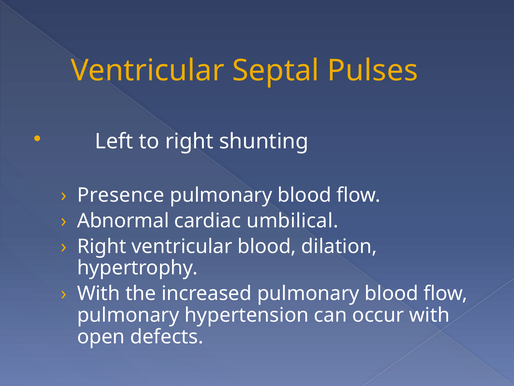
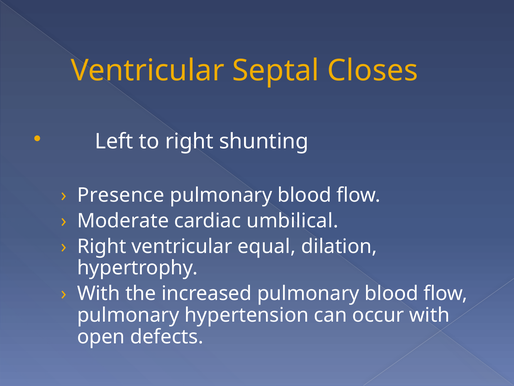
Pulses: Pulses -> Closes
Abnormal: Abnormal -> Moderate
ventricular blood: blood -> equal
